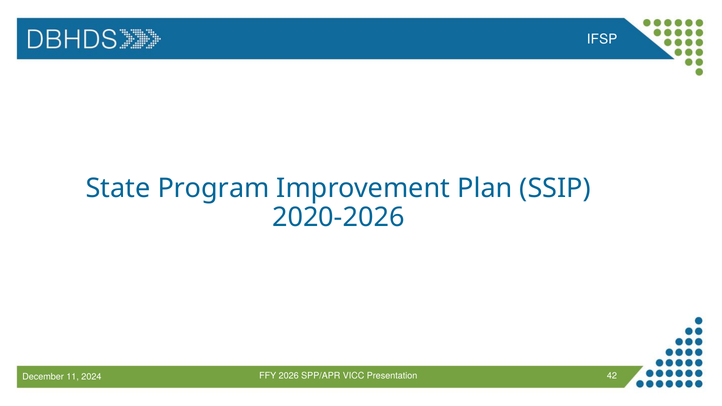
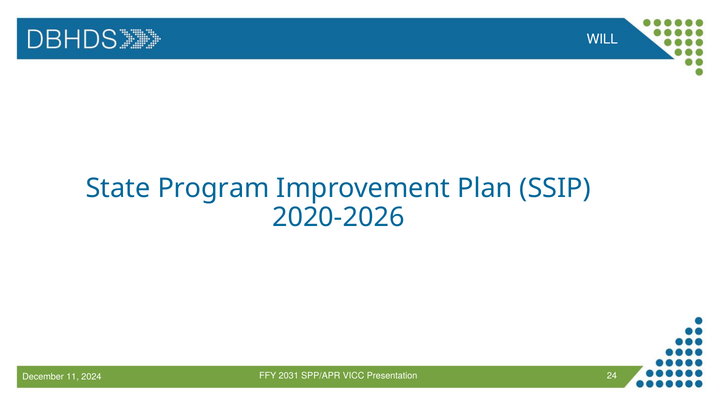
IFSP: IFSP -> WILL
2026: 2026 -> 2031
42: 42 -> 24
